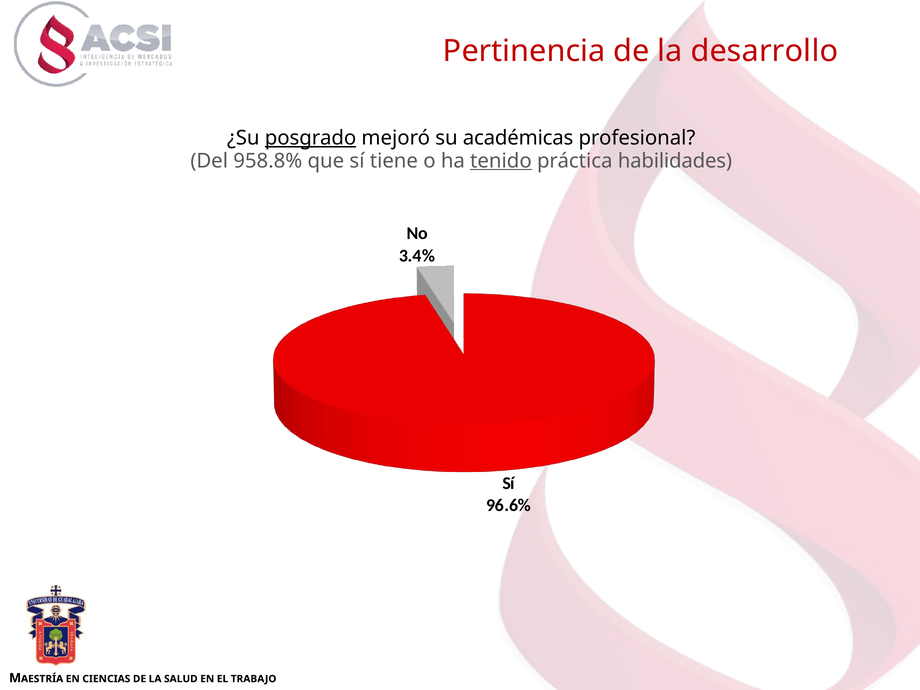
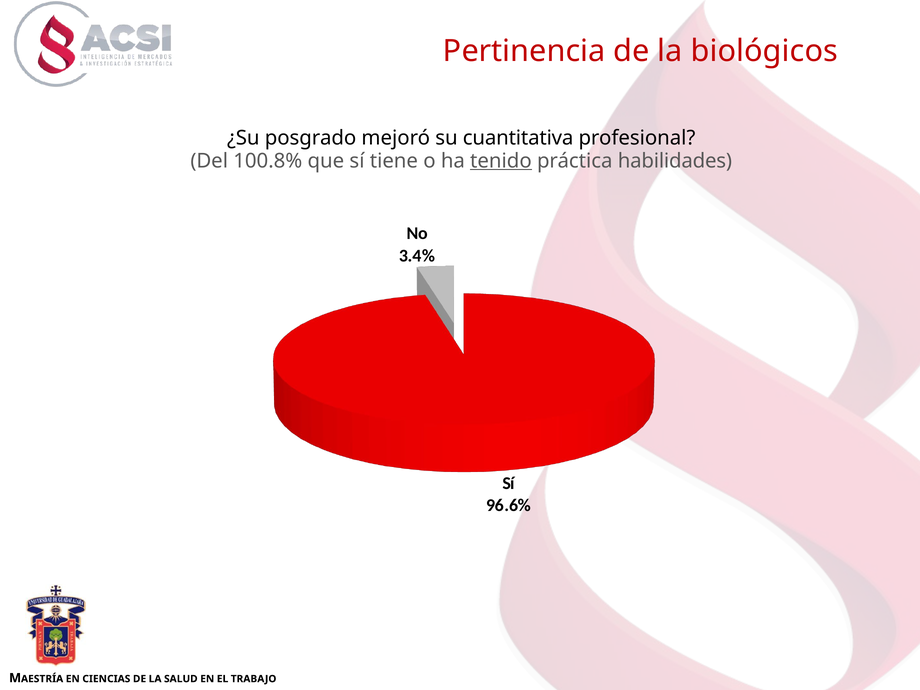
desarrollo: desarrollo -> biológicos
posgrado underline: present -> none
académicas: académicas -> cuantitativa
958.8%: 958.8% -> 100.8%
